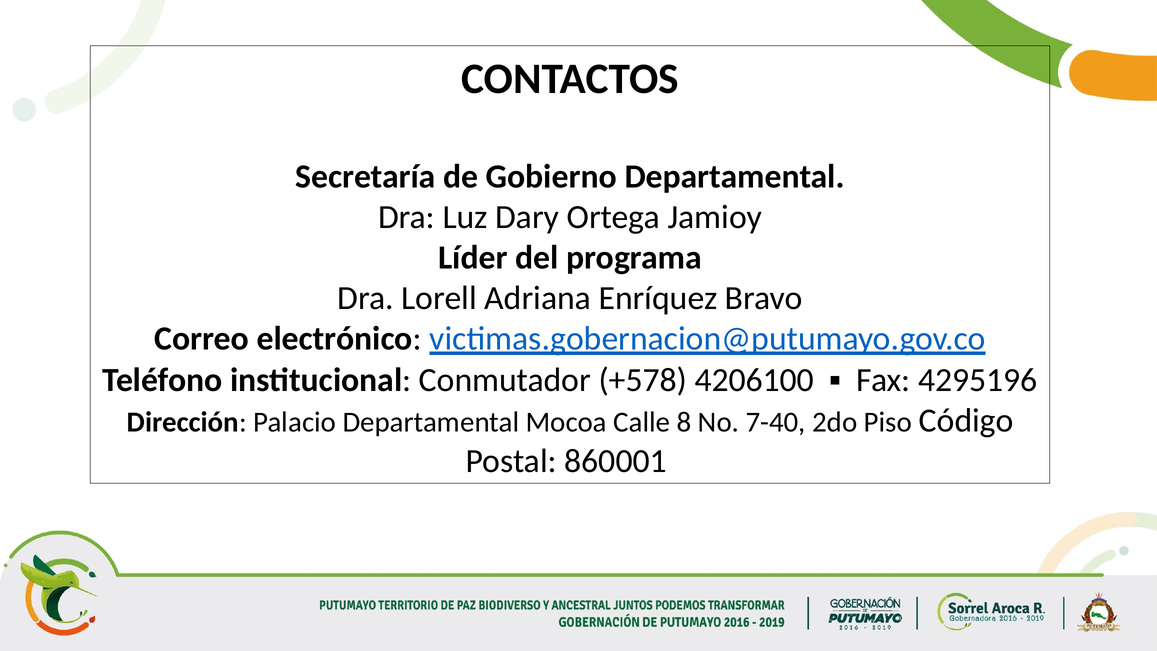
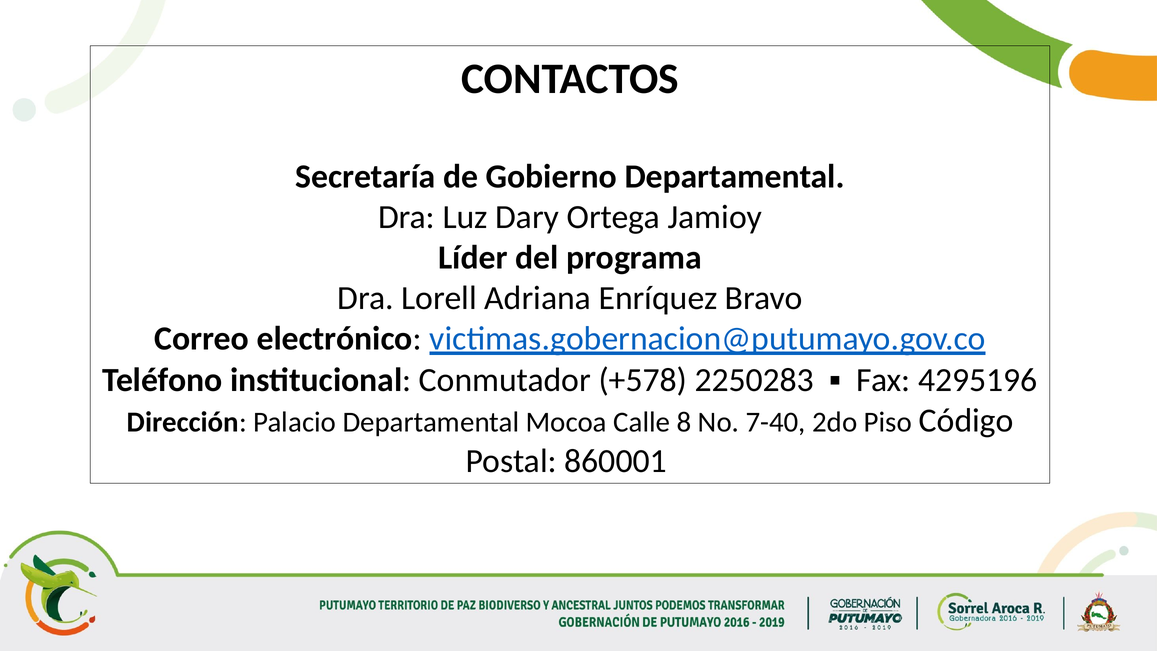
4206100: 4206100 -> 2250283
